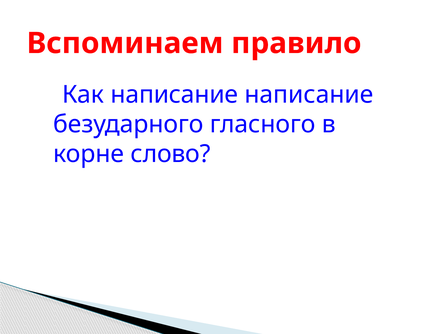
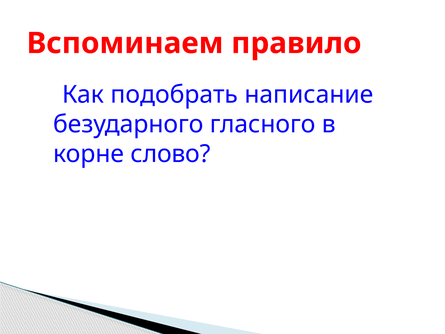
Как написание: написание -> подобрать
